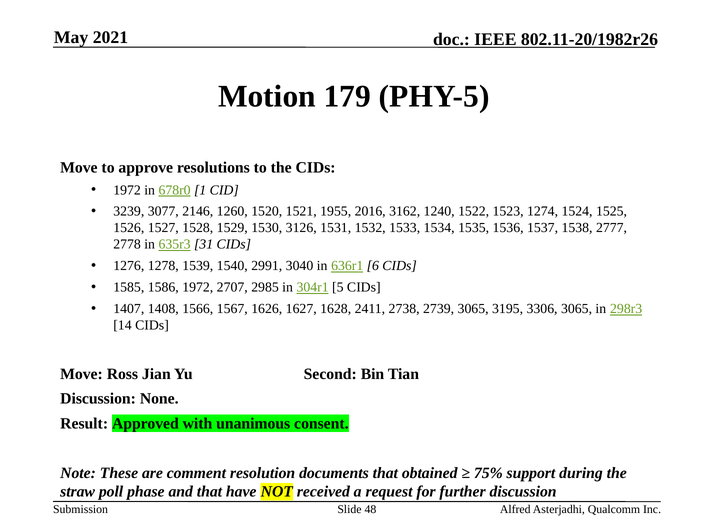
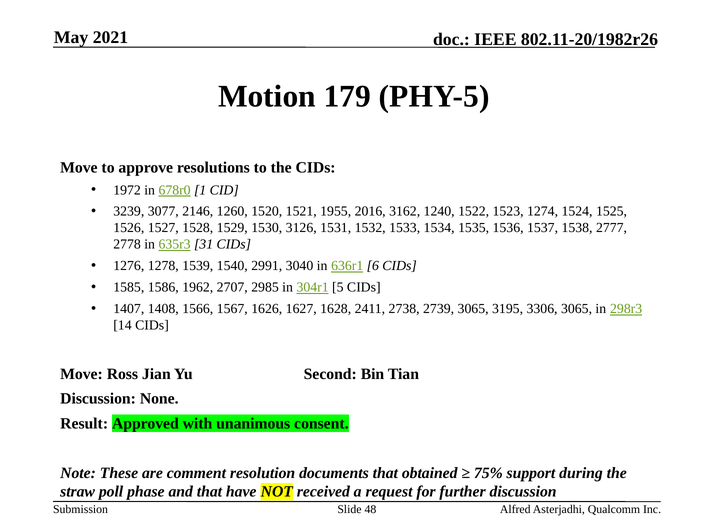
1586 1972: 1972 -> 1962
